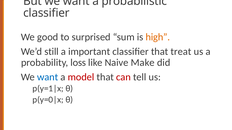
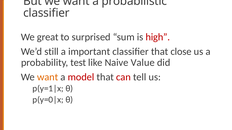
good: good -> great
high colour: orange -> red
treat: treat -> close
loss: loss -> test
Make: Make -> Value
want at (48, 77) colour: blue -> orange
